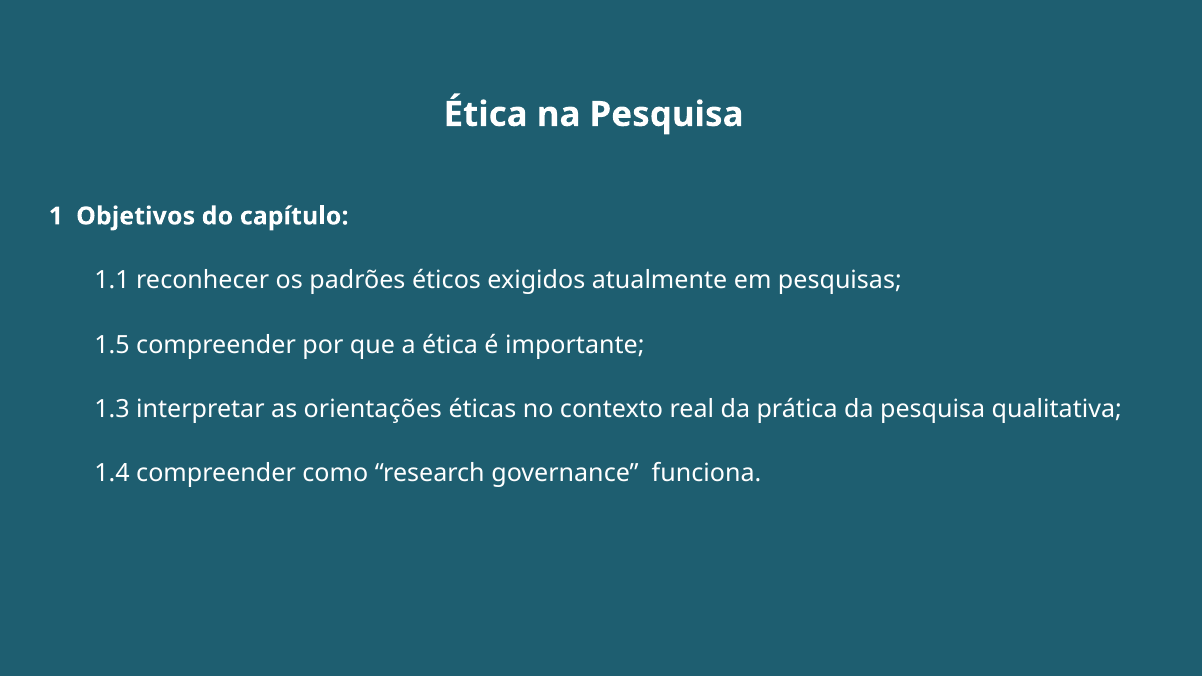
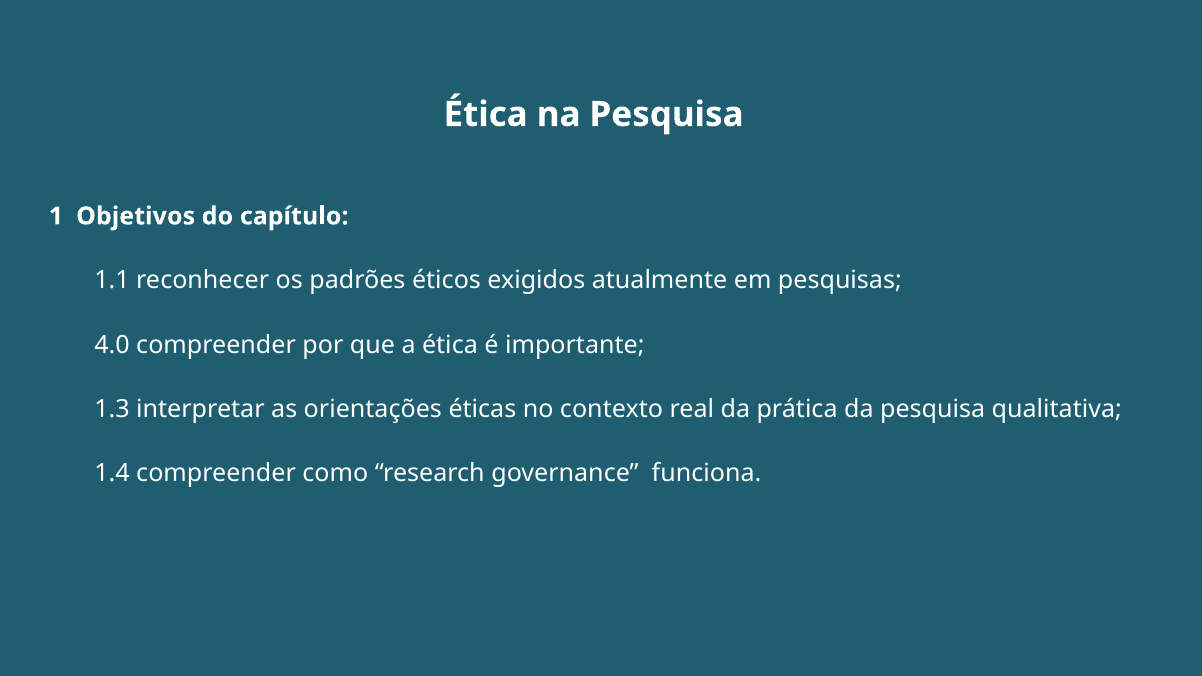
1.5: 1.5 -> 4.0
